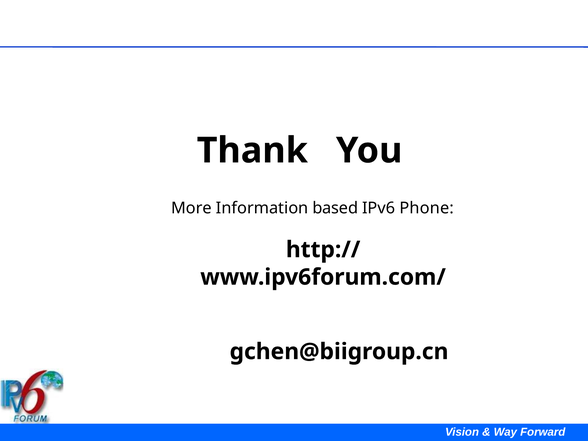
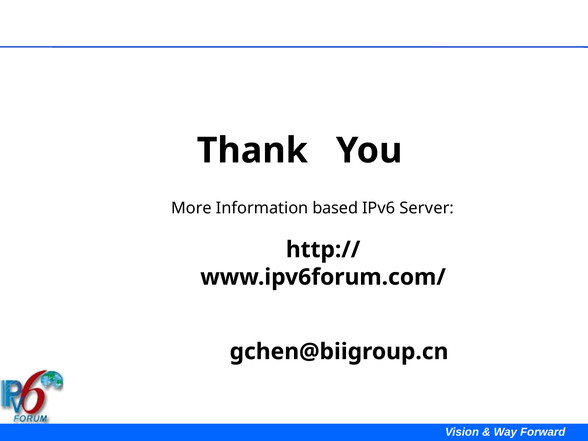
Phone: Phone -> Server
